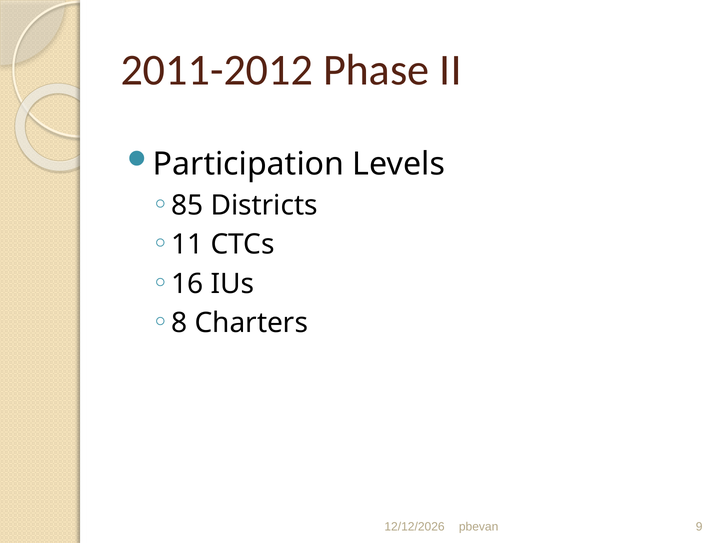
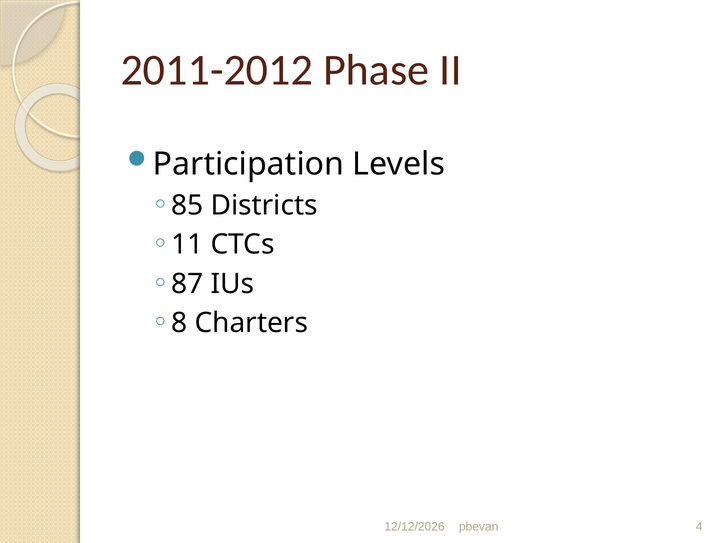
16: 16 -> 87
9: 9 -> 4
